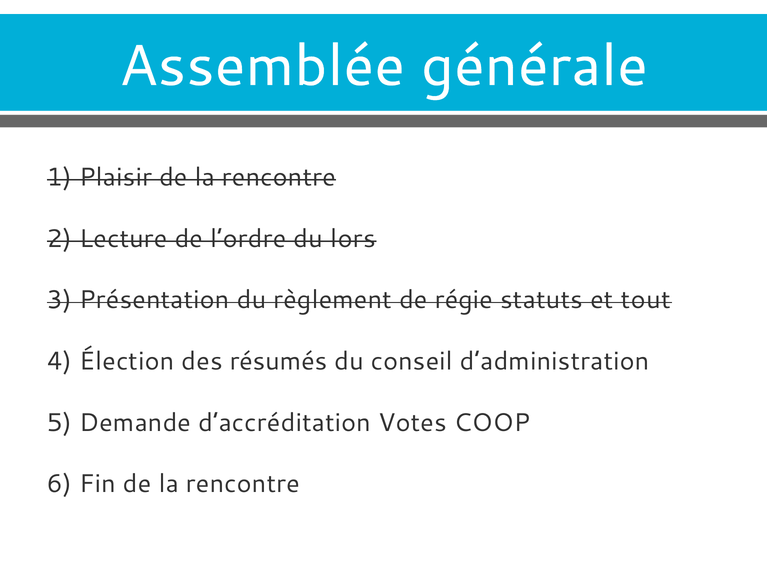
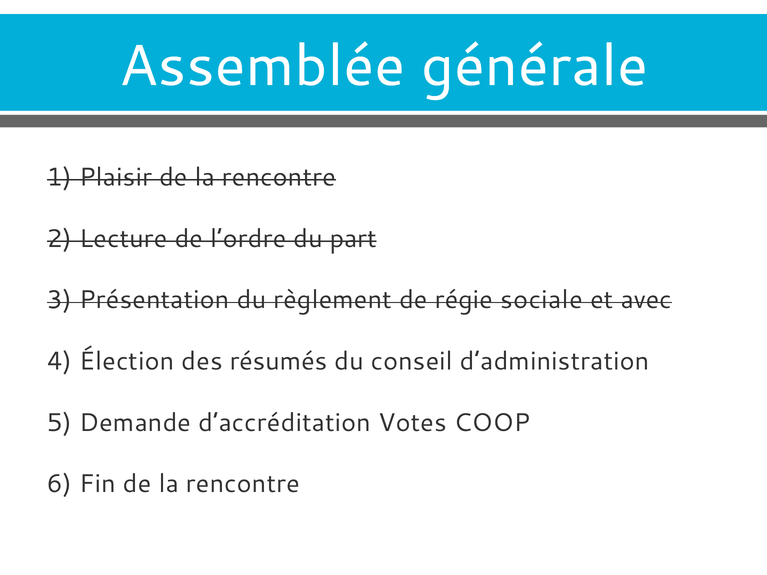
lors: lors -> part
statuts: statuts -> sociale
tout: tout -> avec
